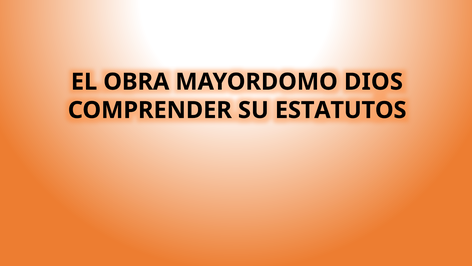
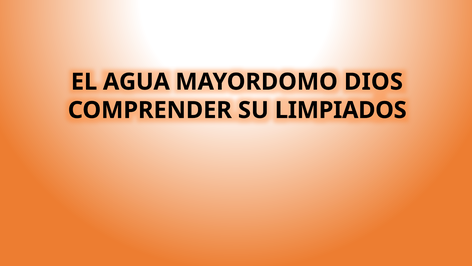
OBRA: OBRA -> AGUA
ESTATUTOS: ESTATUTOS -> LIMPIADOS
